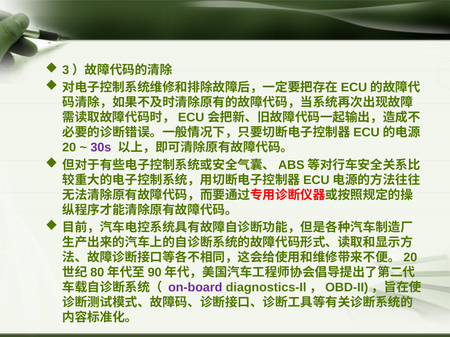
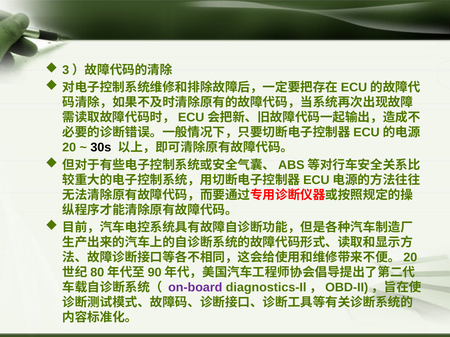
30s colour: purple -> black
